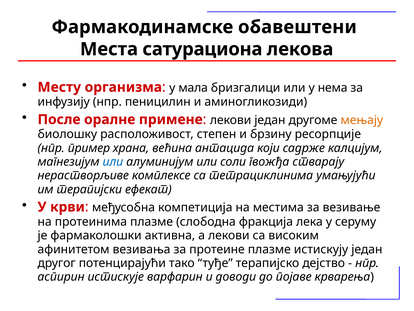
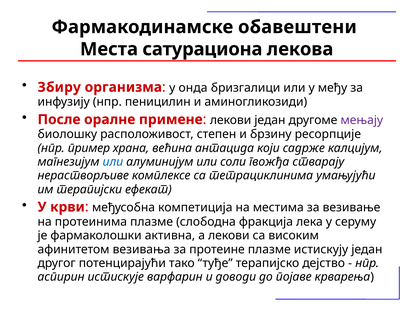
Месту: Месту -> Збиру
мала: мала -> онда
нема: нема -> међу
мењају colour: orange -> purple
